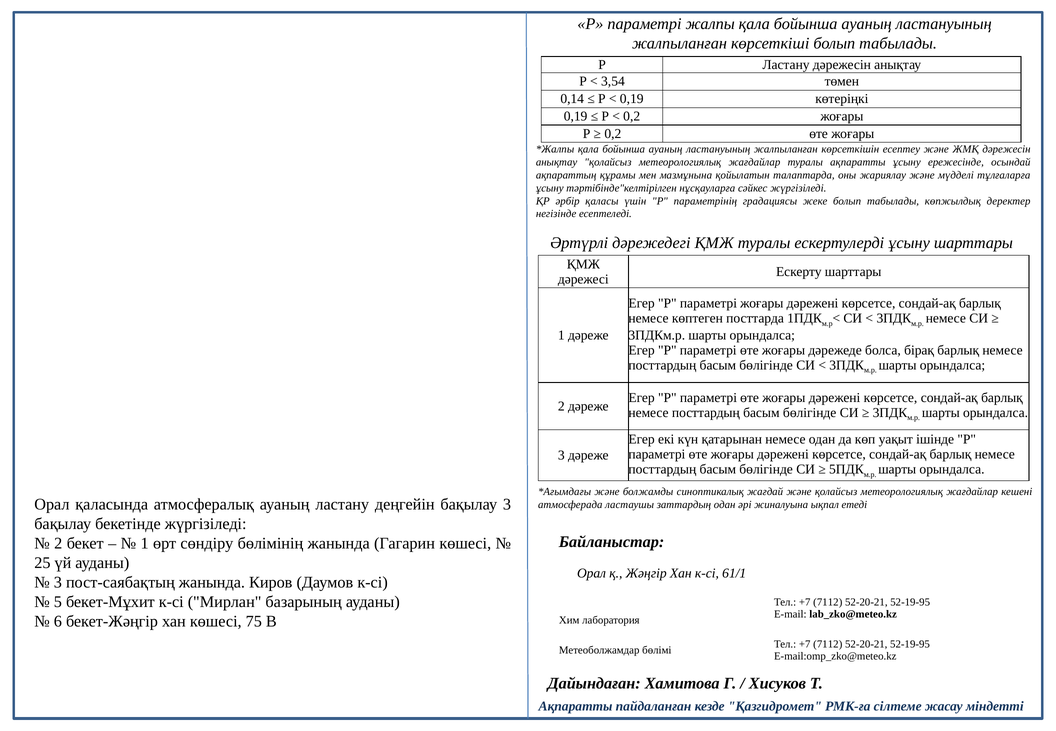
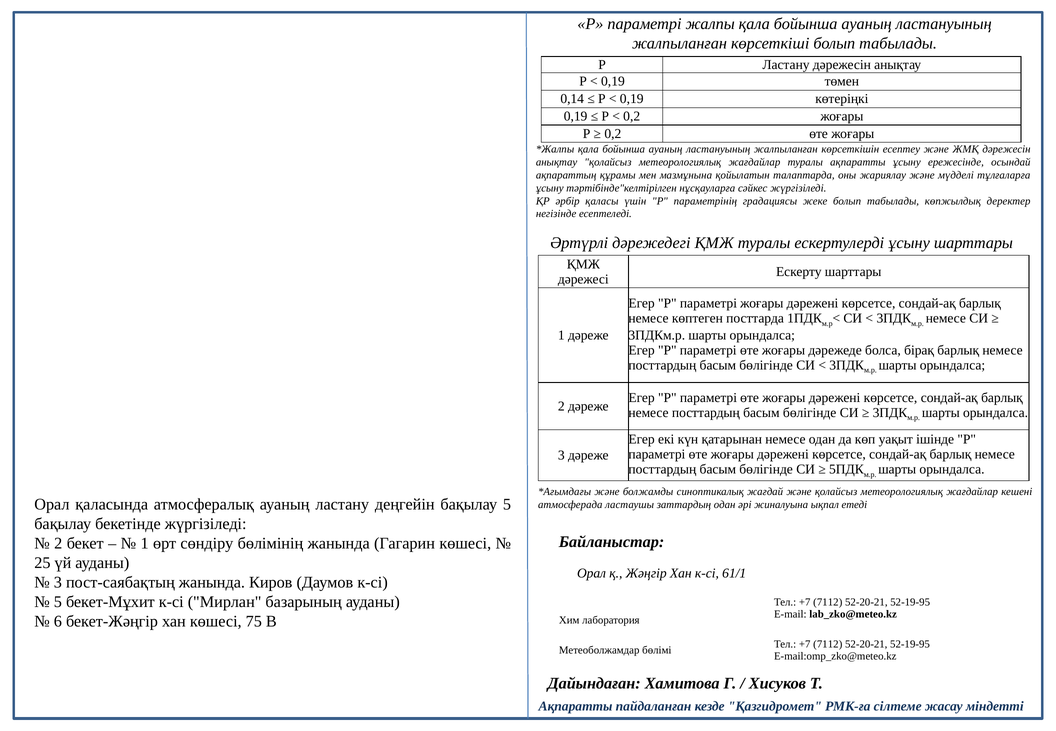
3,54 at (613, 81): 3,54 -> 0,19
бақылау 3: 3 -> 5
